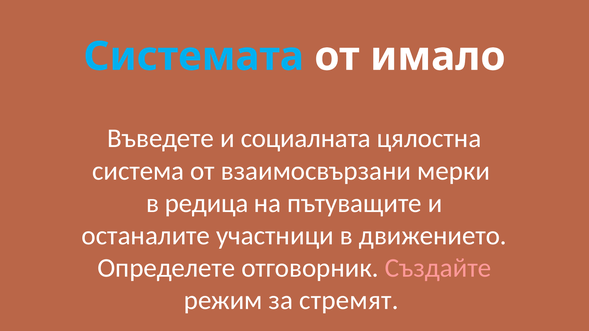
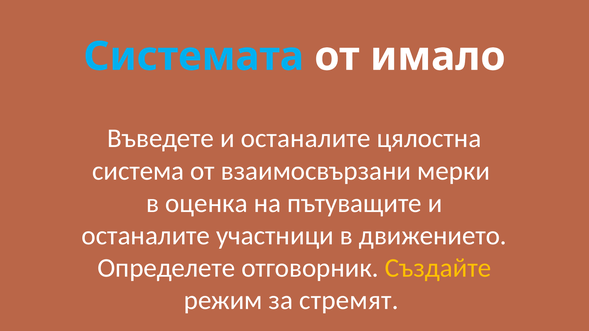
Въведете и социалната: социалната -> останалите
редица: редица -> оценка
Създайте colour: pink -> yellow
